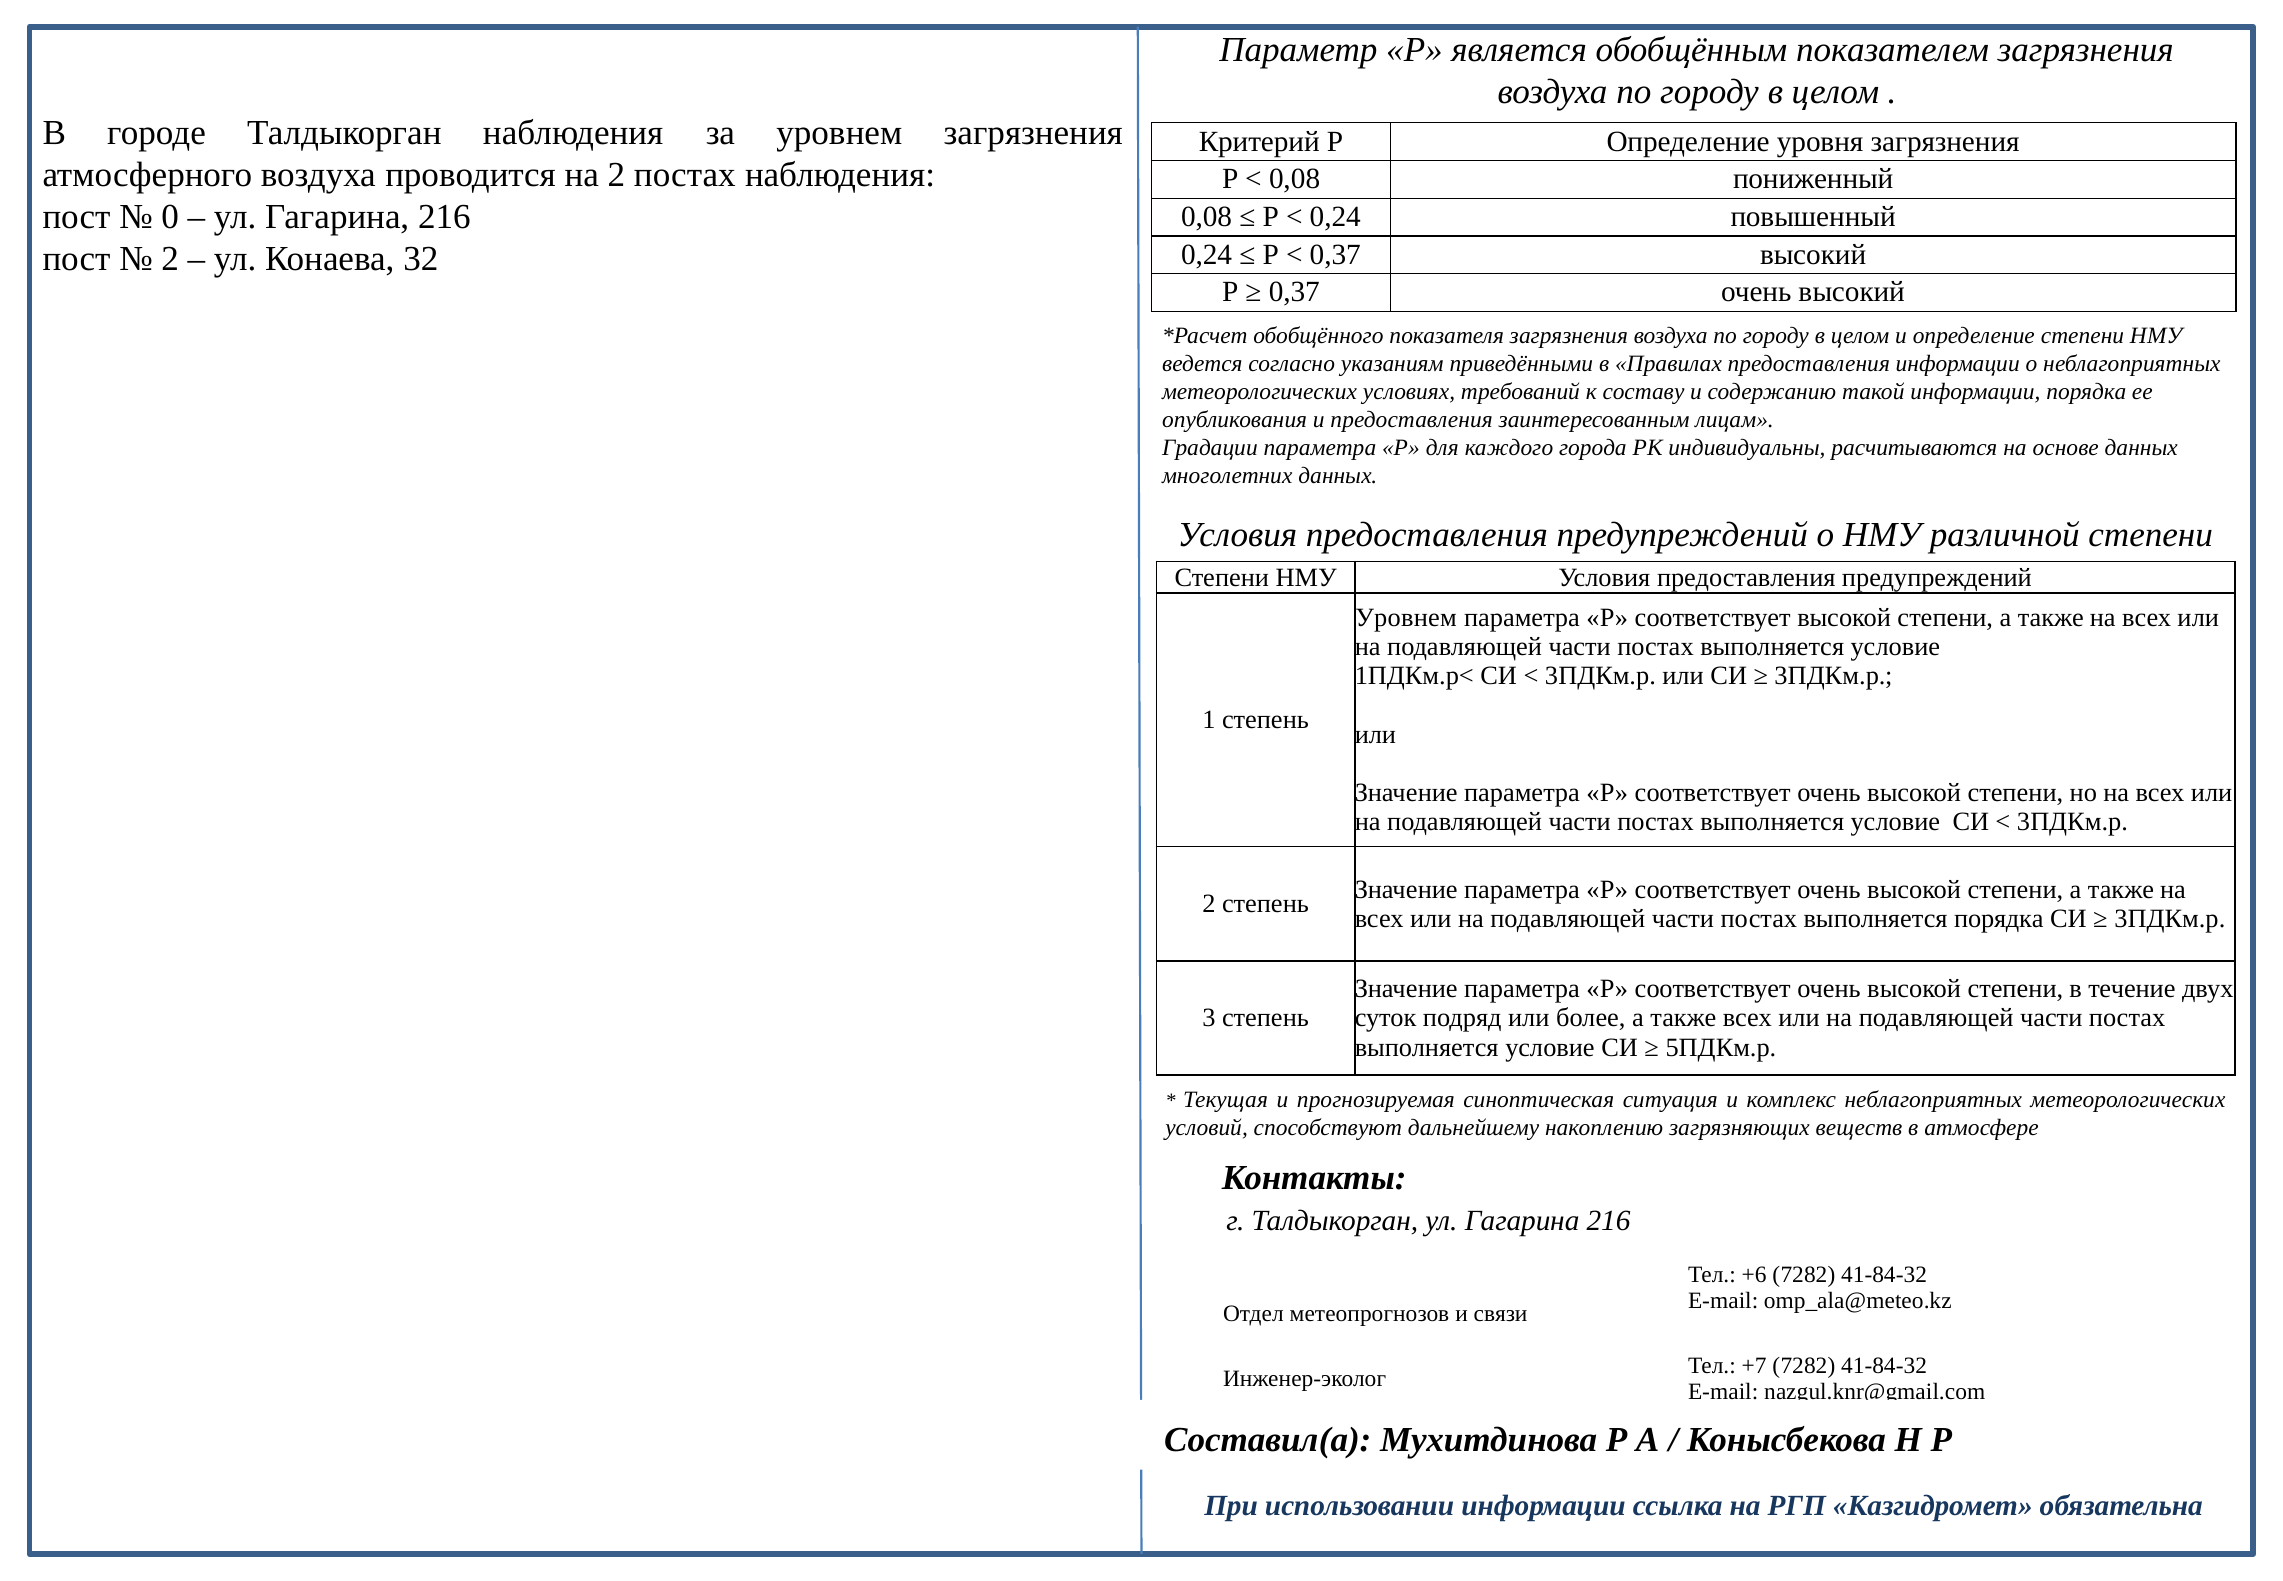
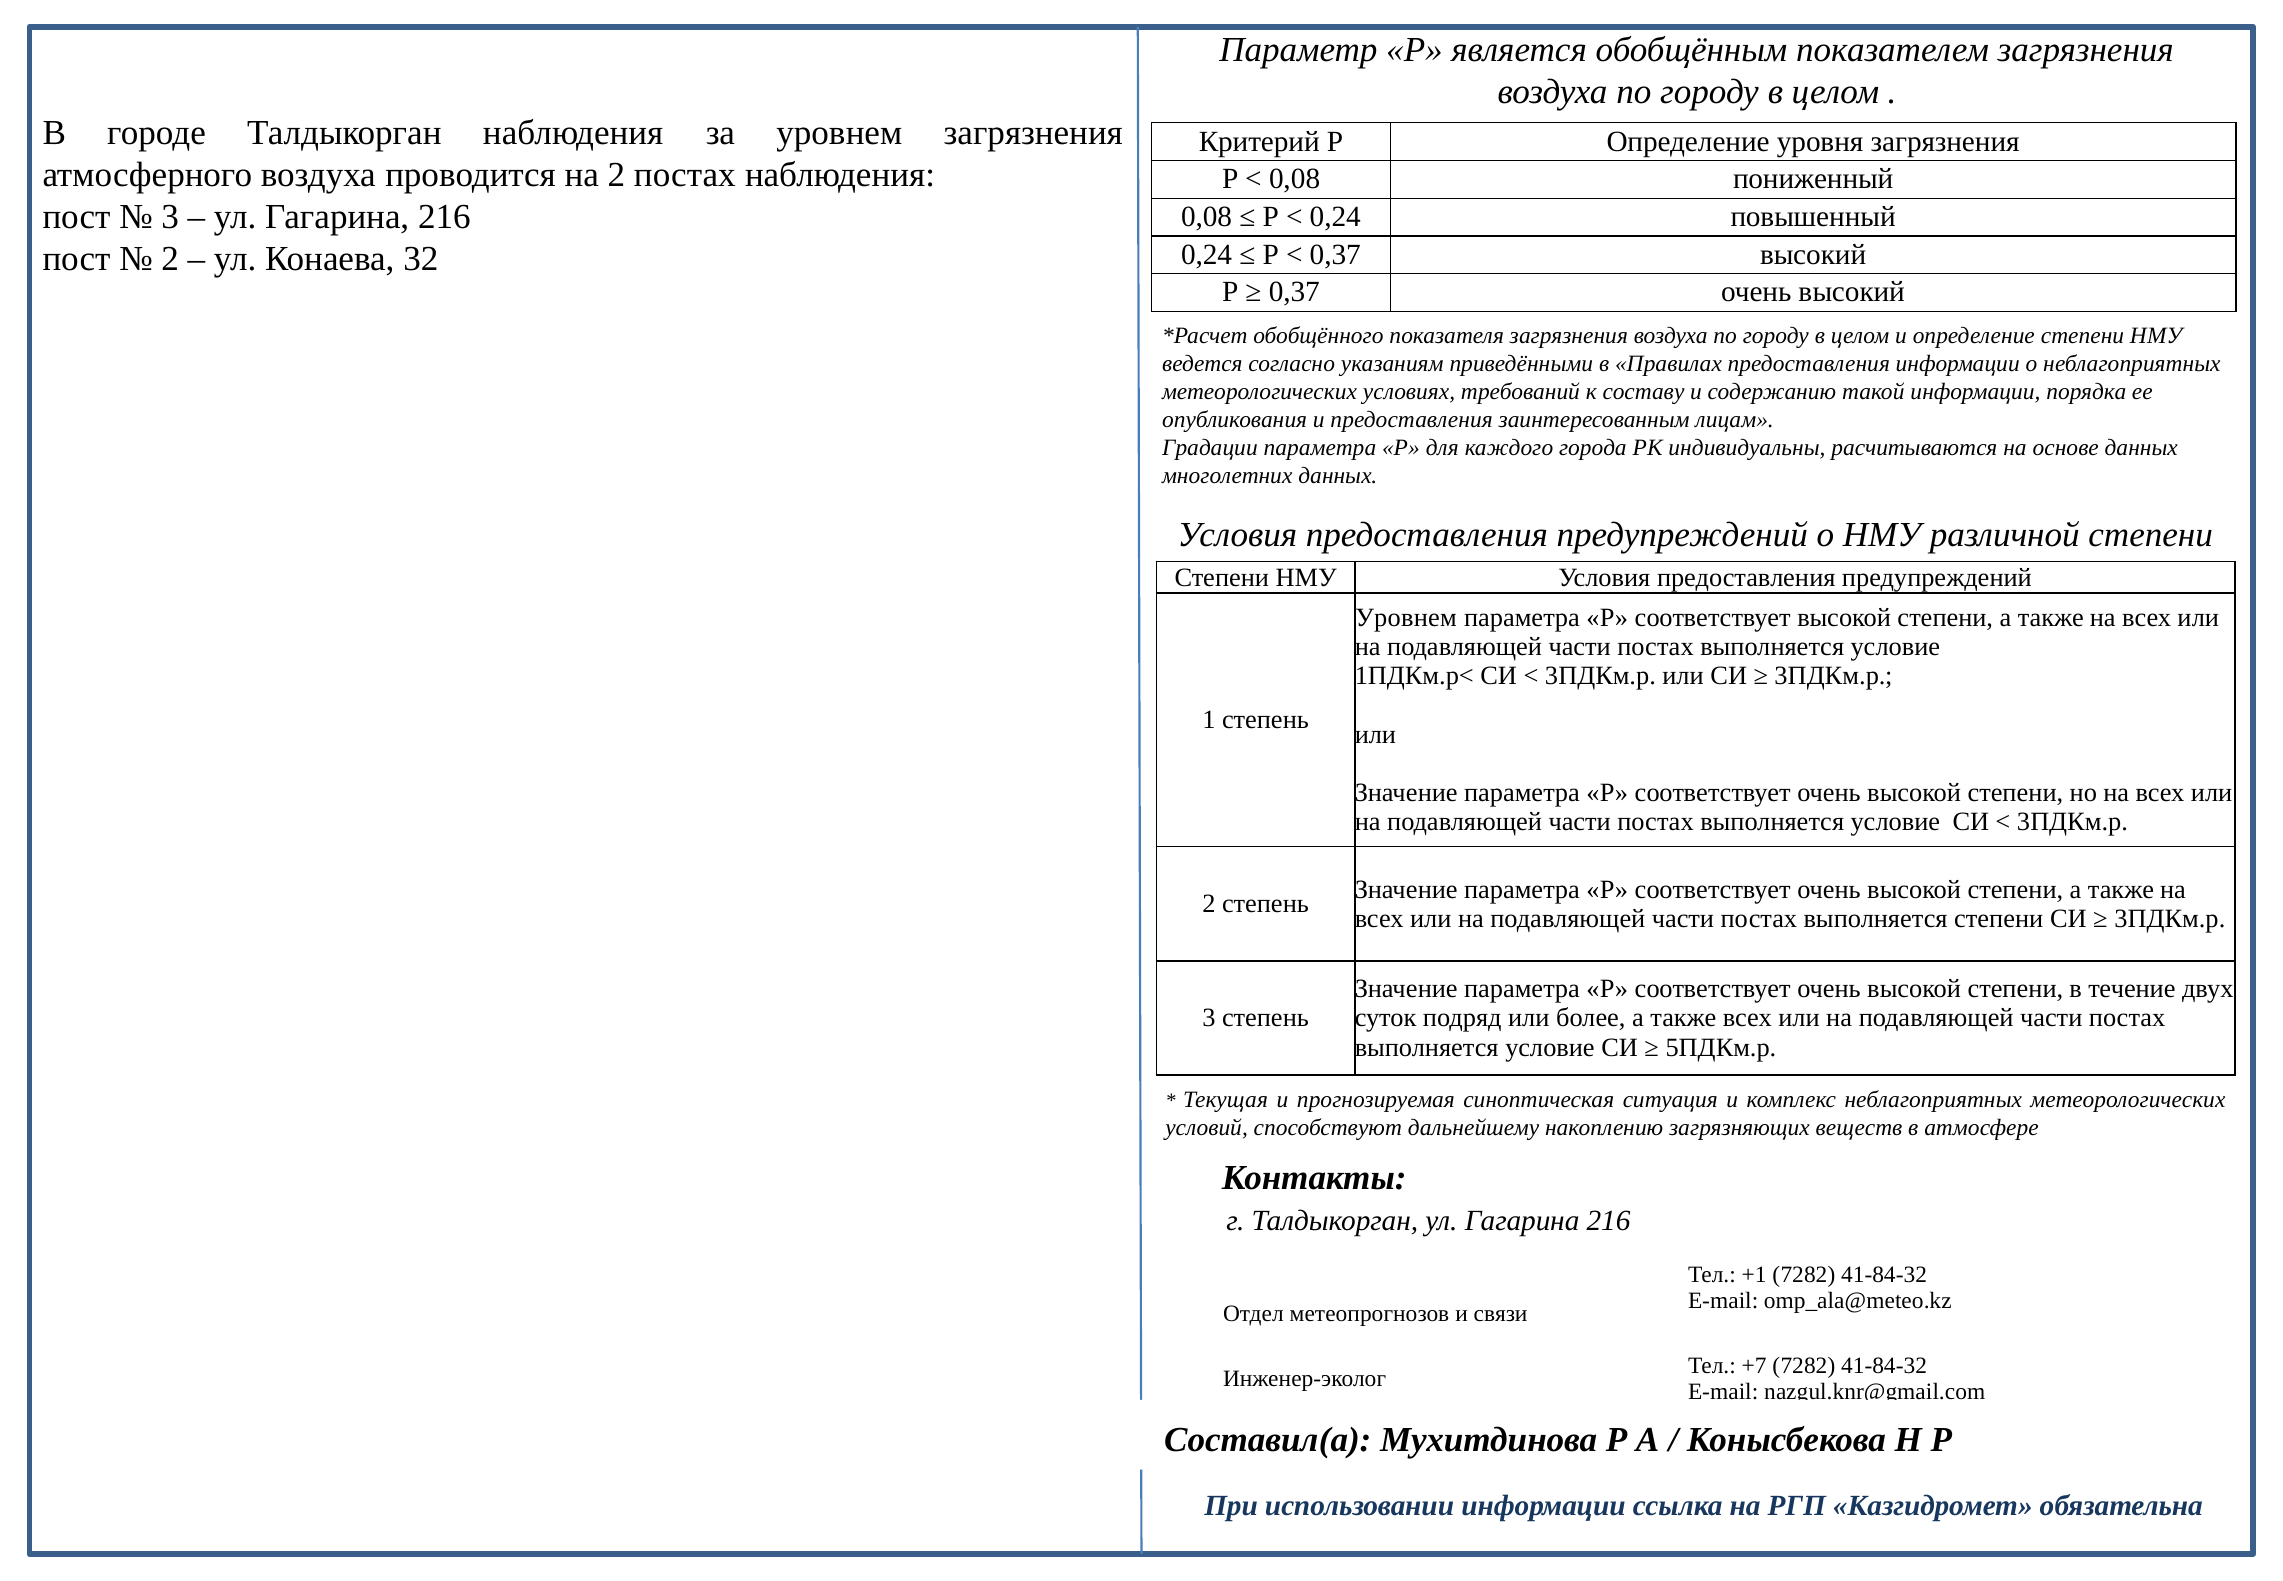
0 at (170, 217): 0 -> 3
выполняется порядка: порядка -> степени
+6: +6 -> +1
